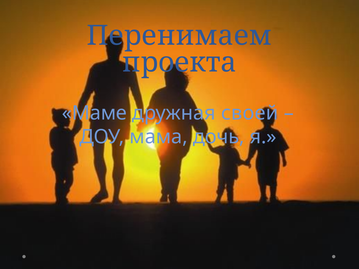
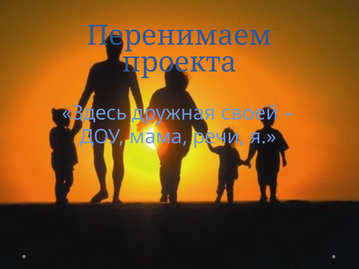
Маме: Маме -> Здесь
дочь: дочь -> речи
